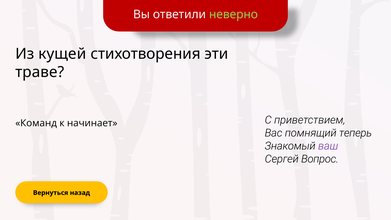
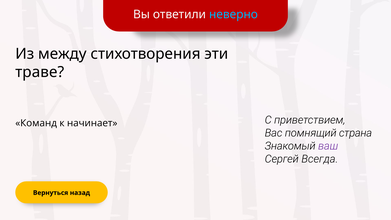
неверно colour: light green -> light blue
кущей: кущей -> между
теперь: теперь -> страна
Вопрос: Вопрос -> Всегда
